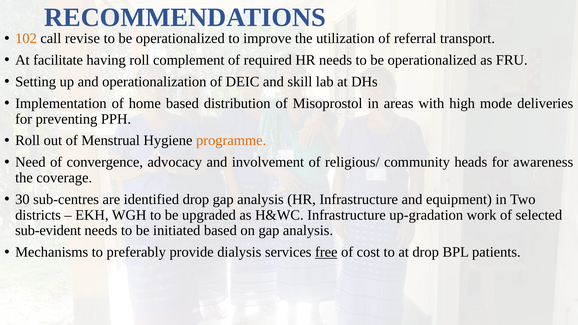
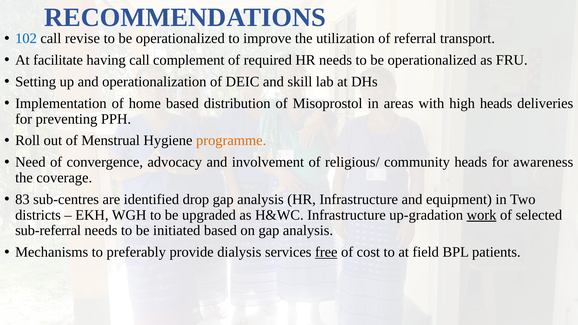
102 colour: orange -> blue
having roll: roll -> call
high mode: mode -> heads
30: 30 -> 83
work underline: none -> present
sub-evident: sub-evident -> sub-referral
at drop: drop -> field
